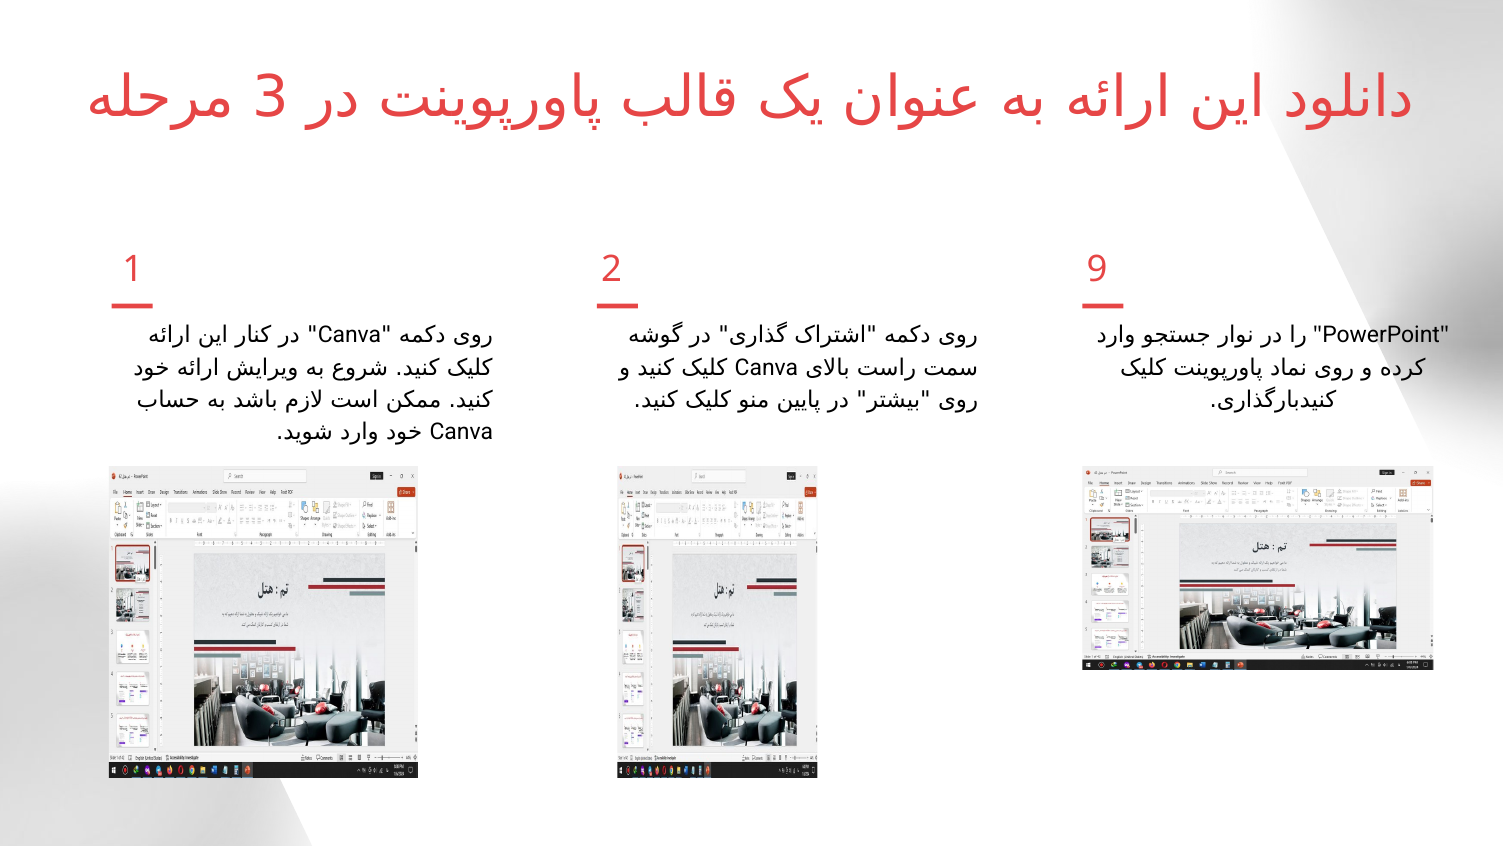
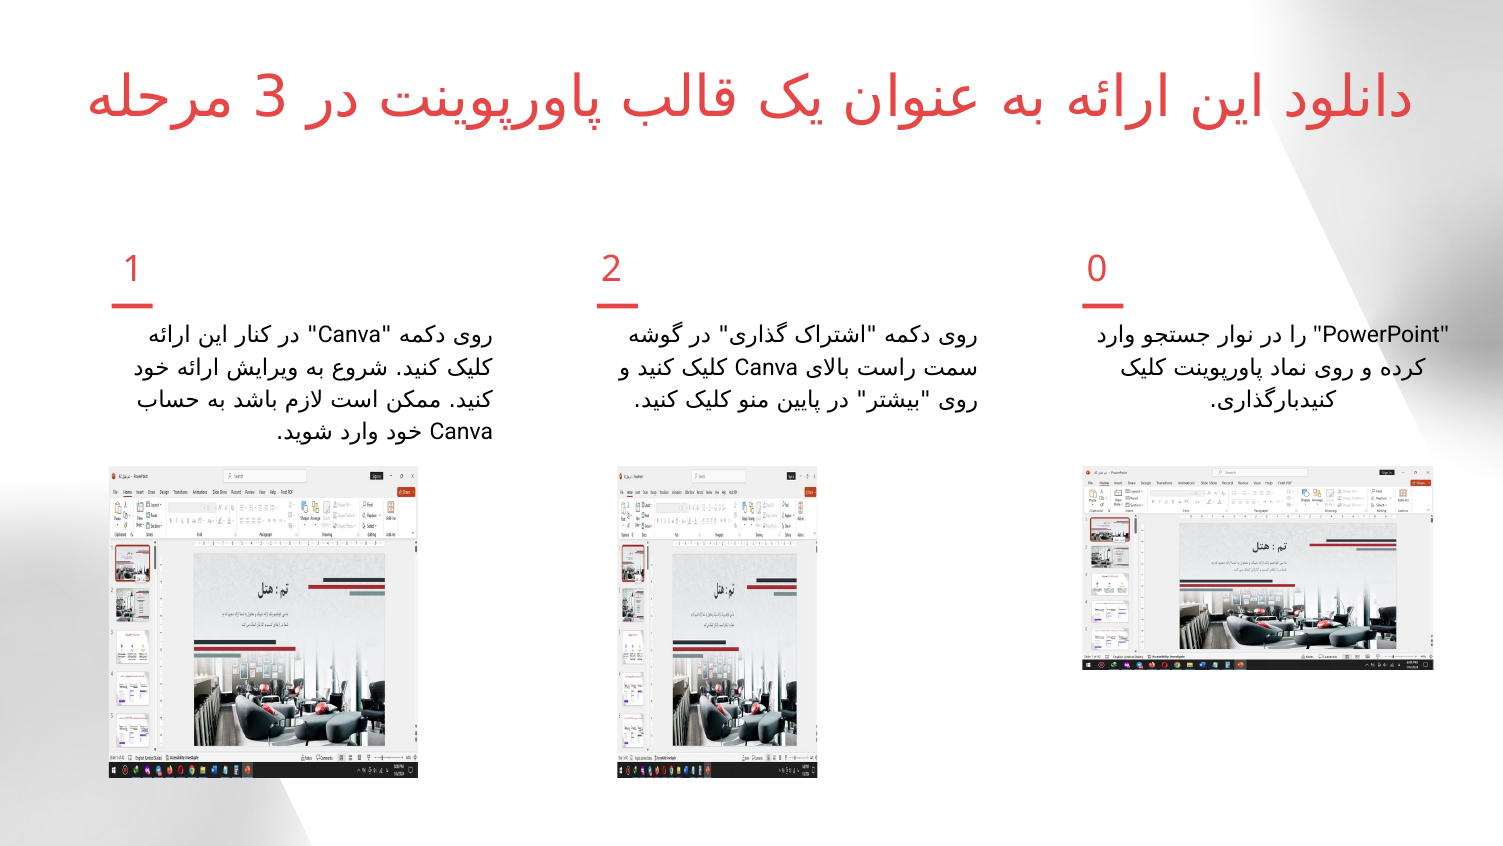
9: 9 -> 0
